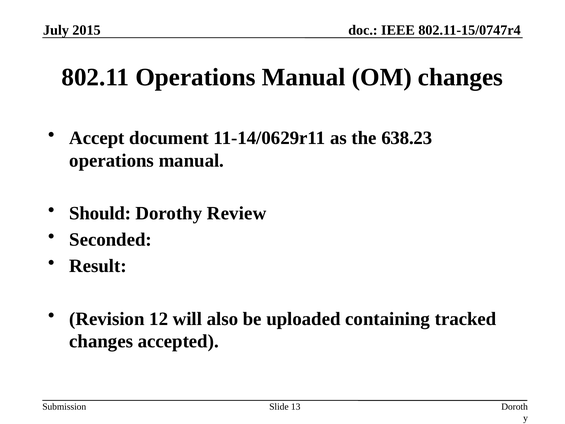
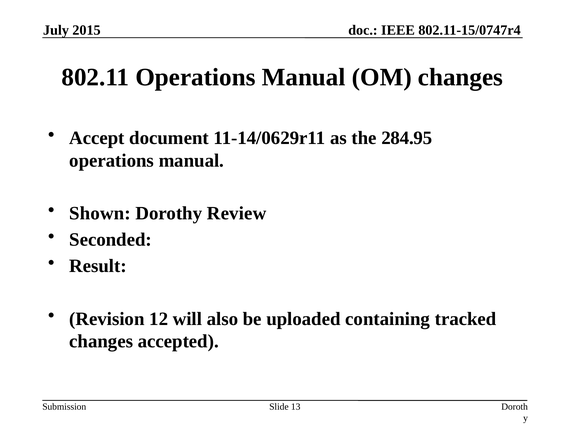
638.23: 638.23 -> 284.95
Should: Should -> Shown
